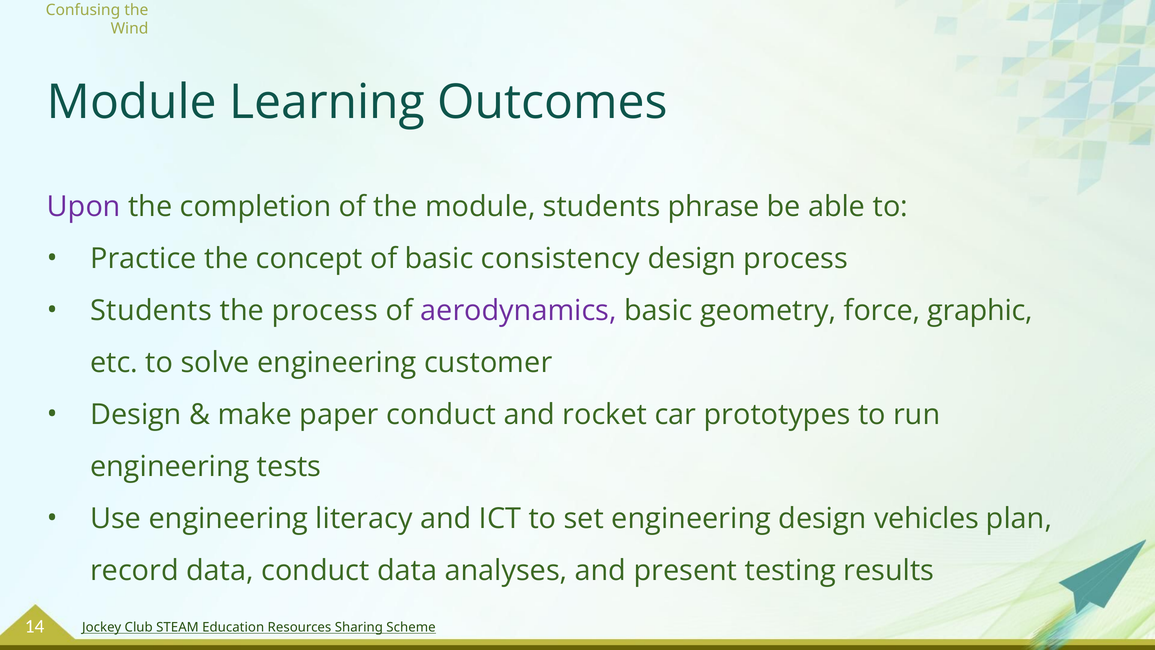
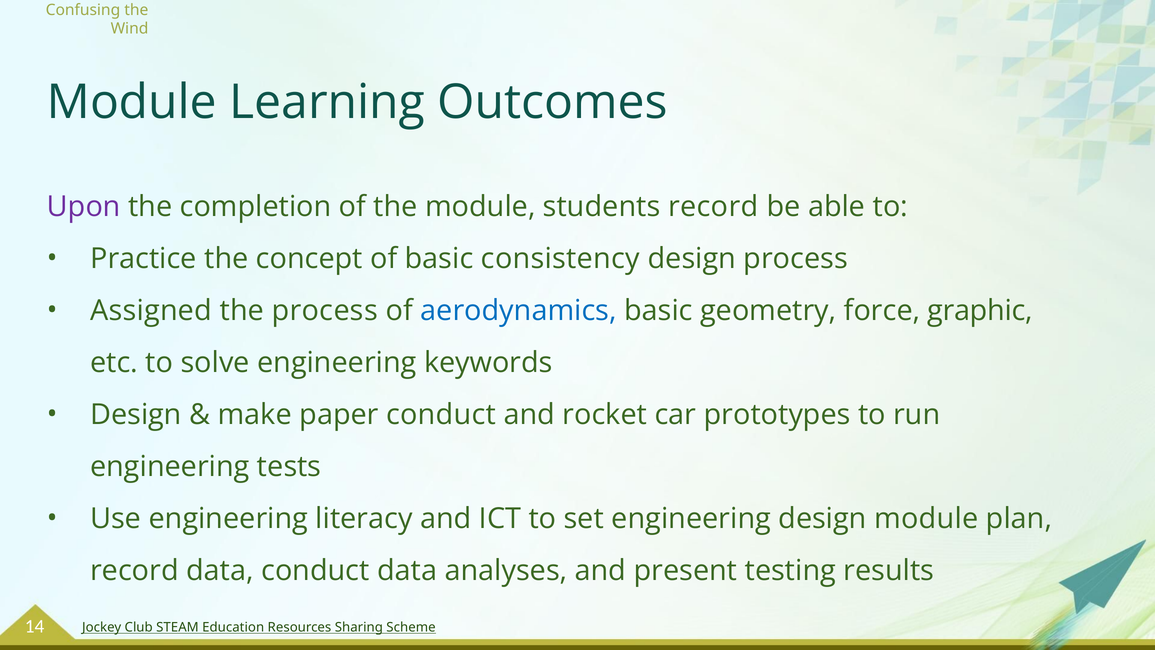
students phrase: phrase -> record
Students at (151, 310): Students -> Assigned
aerodynamics colour: purple -> blue
customer: customer -> keywords
design vehicles: vehicles -> module
